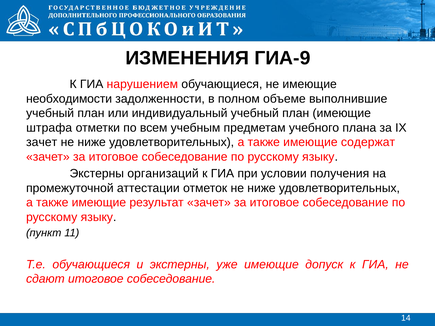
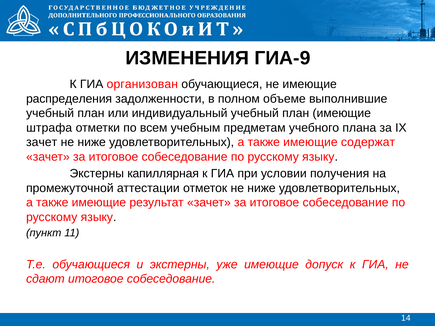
нарушением: нарушением -> организован
необходимости: необходимости -> распределения
организаций: организаций -> капиллярная
